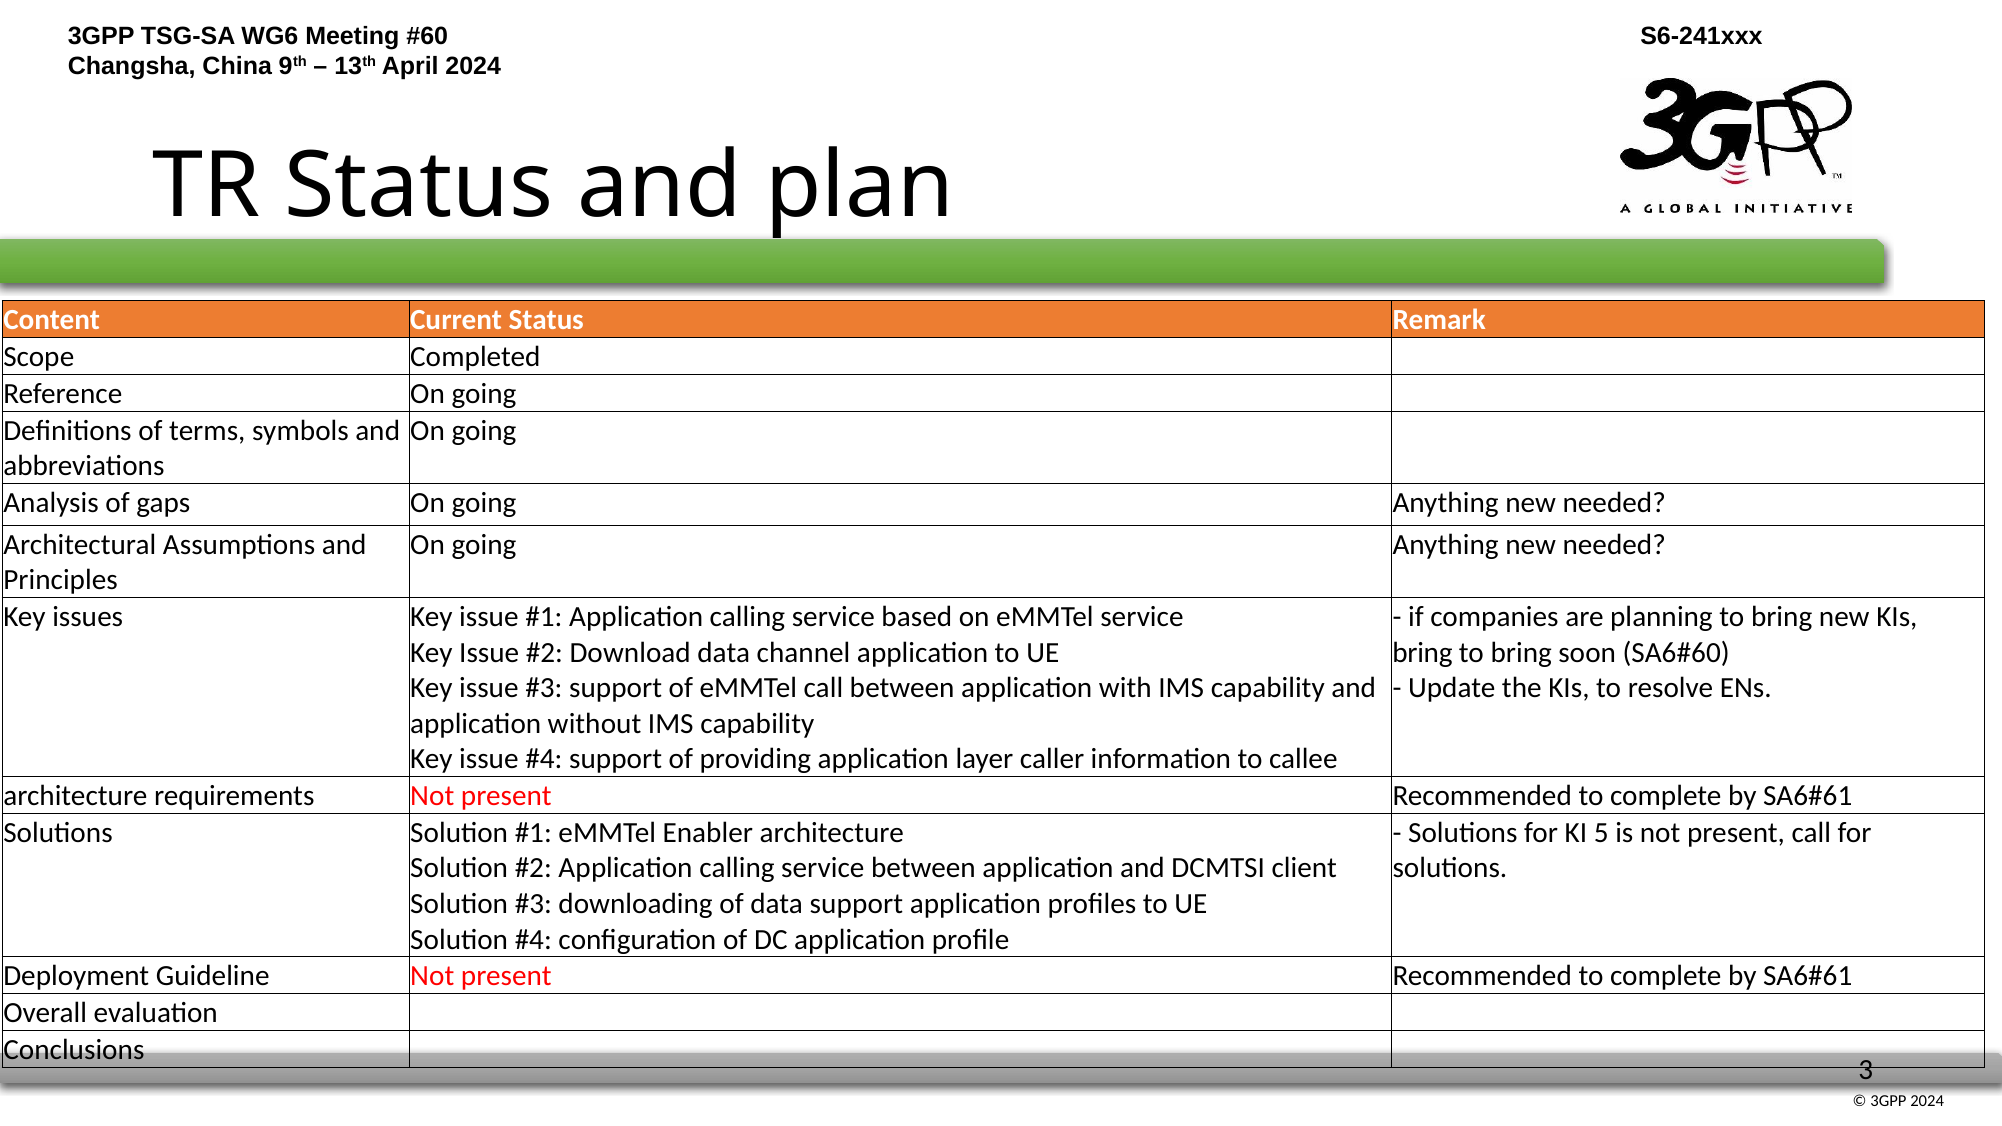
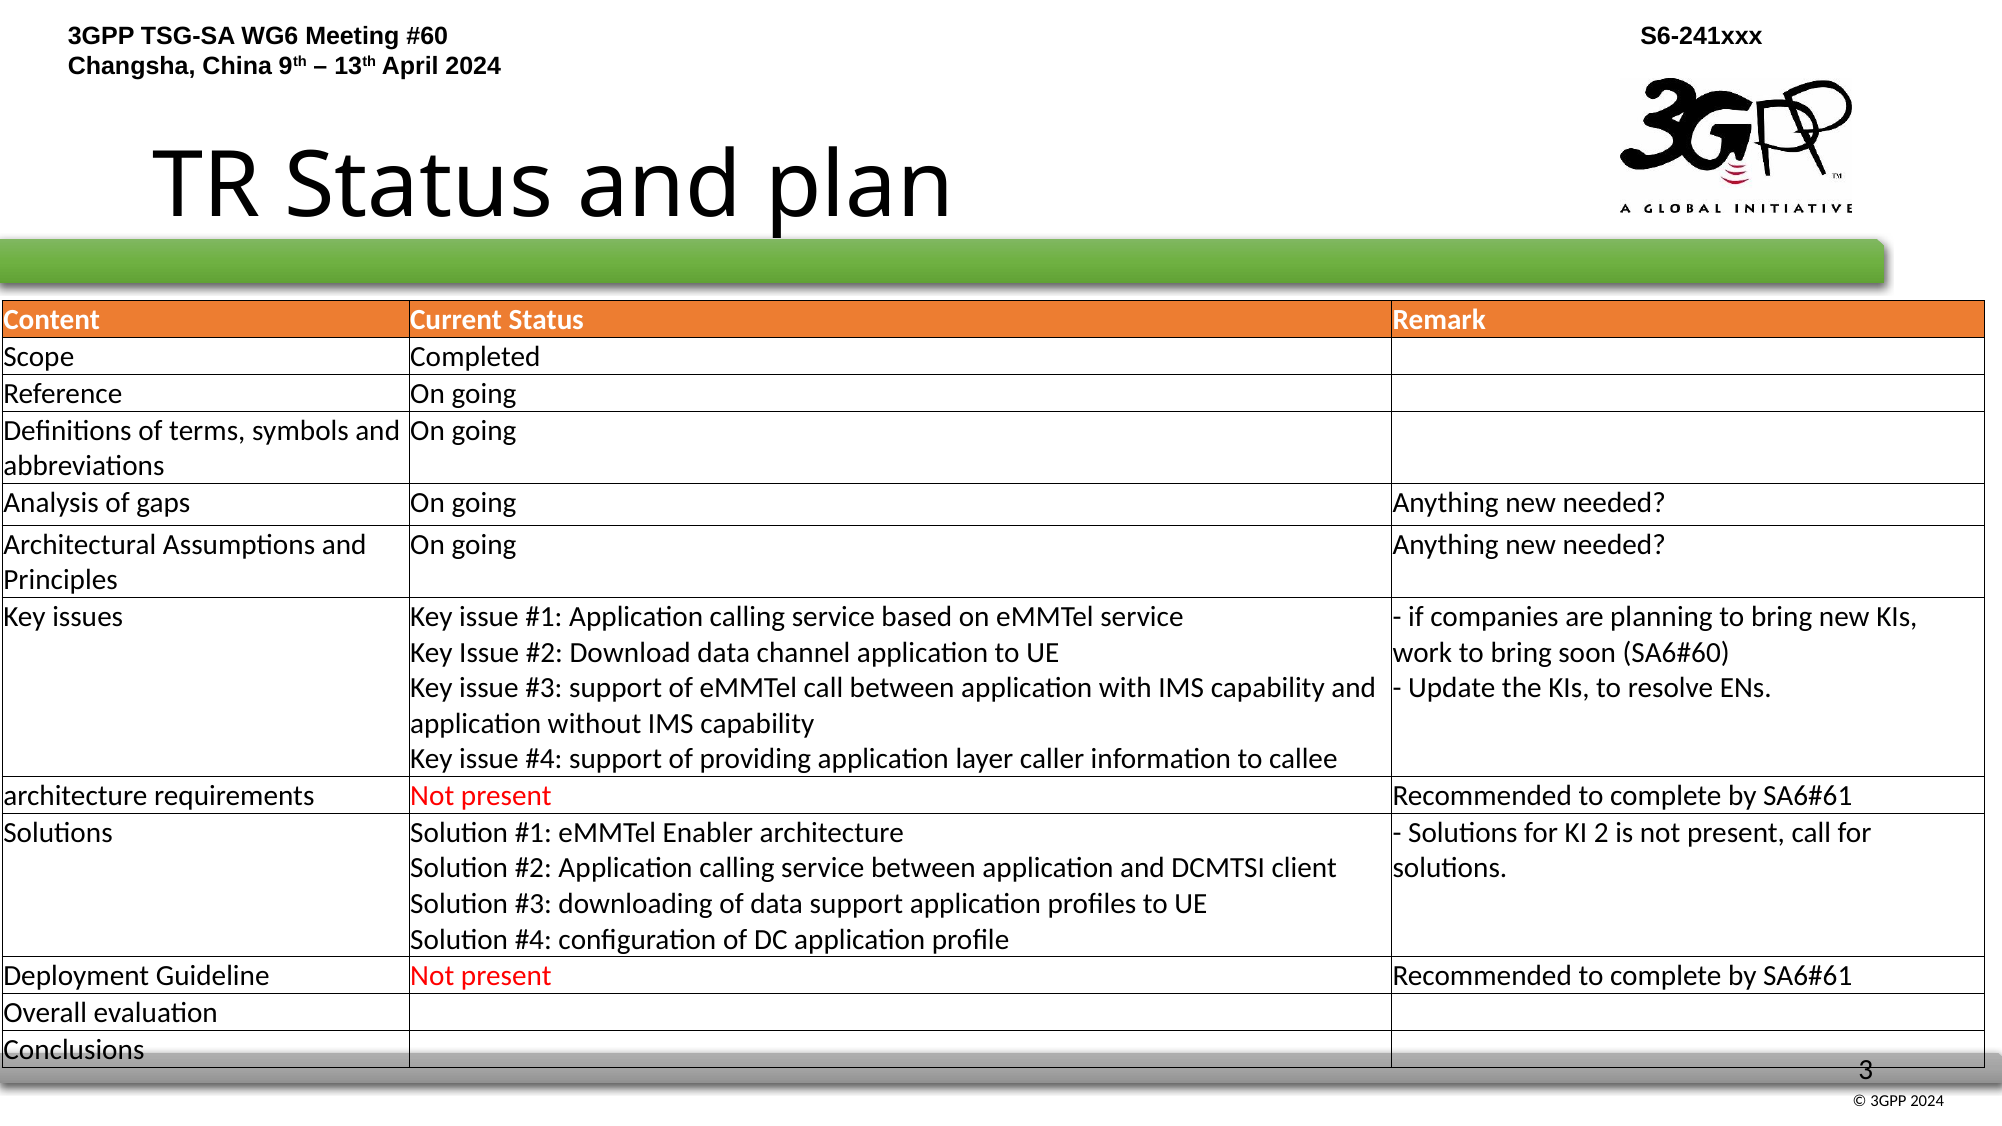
bring at (1422, 653): bring -> work
5: 5 -> 2
